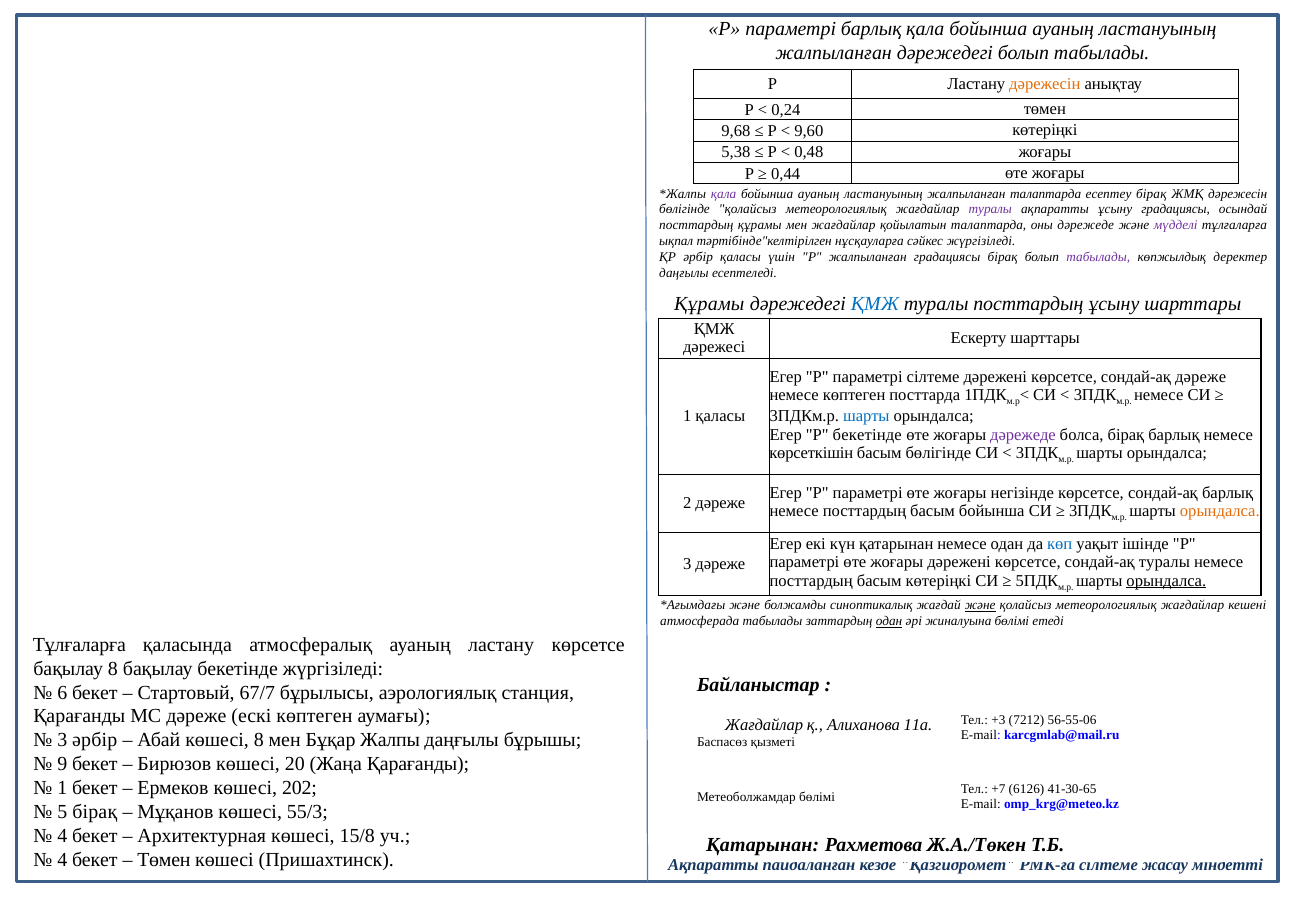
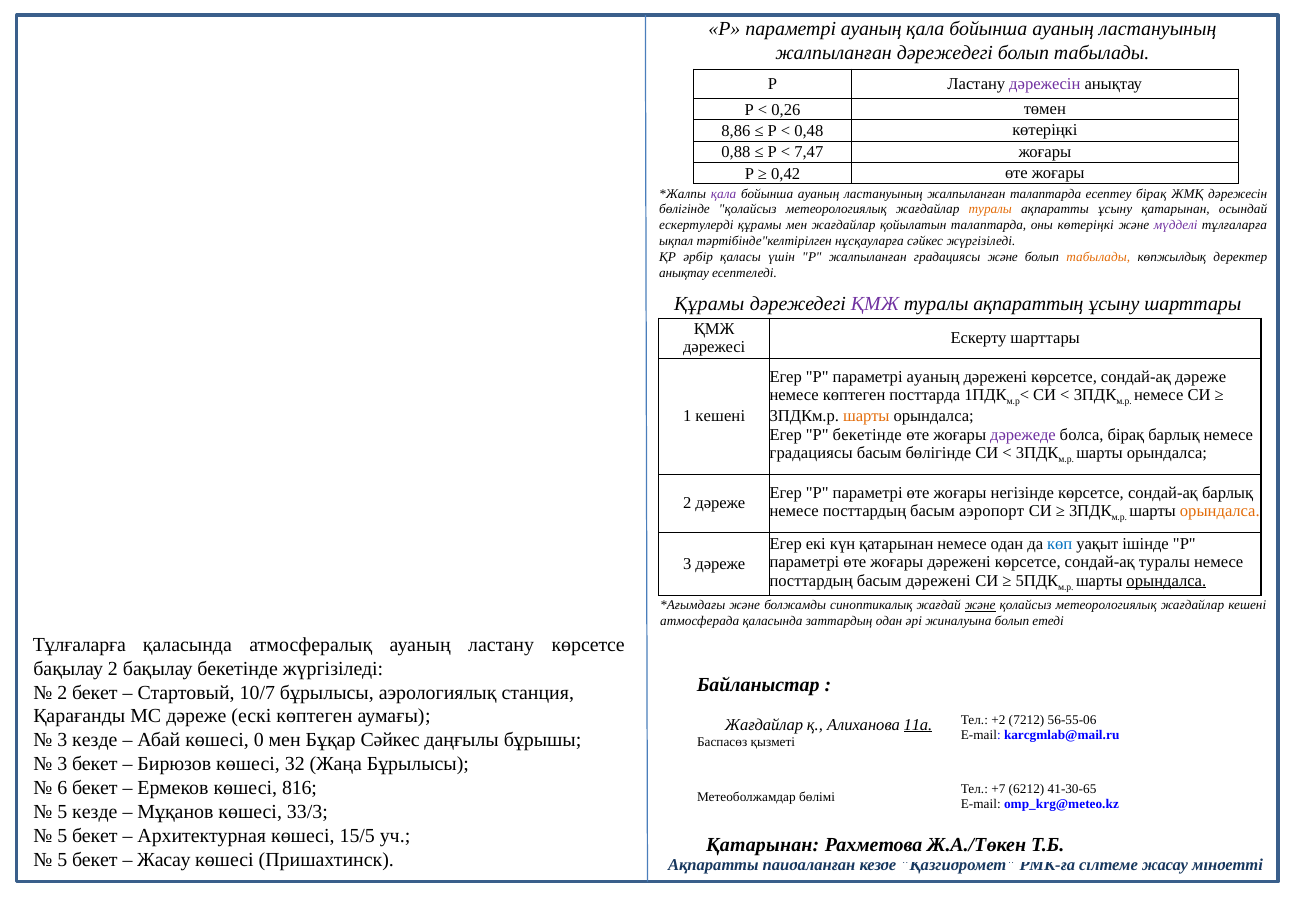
барлық at (871, 29): барлық -> ауаның
дәрежесін at (1045, 84) colour: orange -> purple
0,24: 0,24 -> 0,26
9,68: 9,68 -> 8,86
9,60: 9,60 -> 0,48
5,38: 5,38 -> 0,88
0,48: 0,48 -> 7,47
0,44: 0,44 -> 0,42
туралы at (990, 209) colour: purple -> orange
ұсыну градациясы: градациясы -> қатарынан
посттардың at (696, 225): посттардың -> ескертулерді
оны дәрежеде: дәрежеде -> көтеріңкі
градациясы бірақ: бірақ -> және
табылады at (1098, 257) colour: purple -> orange
даңғылы at (684, 273): даңғылы -> анықтау
ҚМЖ at (875, 304) colour: blue -> purple
туралы посттардың: посттардың -> ақпараттың
Егер Р параметрі сілтеме: сілтеме -> ауаның
1 қаласы: қаласы -> кешені
шарты at (866, 416) colour: blue -> orange
көрсеткішін at (811, 453): көрсеткішін -> градациясы
басым бойынша: бойынша -> аэропорт
басым көтеріңкі: көтеріңкі -> дәрежені
атмосферада табылады: табылады -> қаласында
одан at (889, 621) underline: present -> none
жиналуына бөлімі: бөлімі -> болып
бақылау 8: 8 -> 2
6 at (62, 692): 6 -> 2
67/7: 67/7 -> 10/7
+3: +3 -> +2
11а underline: none -> present
3 әрбір: әрбір -> кезде
көшесі 8: 8 -> 0
Бұқар Жалпы: Жалпы -> Сәйкес
9 at (62, 764): 9 -> 3
20: 20 -> 32
Жаңа Қарағанды: Қарағанды -> Бұрылысы
1 at (62, 788): 1 -> 6
202: 202 -> 816
6126: 6126 -> 6212
5 бірақ: бірақ -> кезде
55/3: 55/3 -> 33/3
4 at (62, 836): 4 -> 5
15/8: 15/8 -> 15/5
4 at (62, 859): 4 -> 5
Төмен at (164, 859): Төмен -> Жасау
